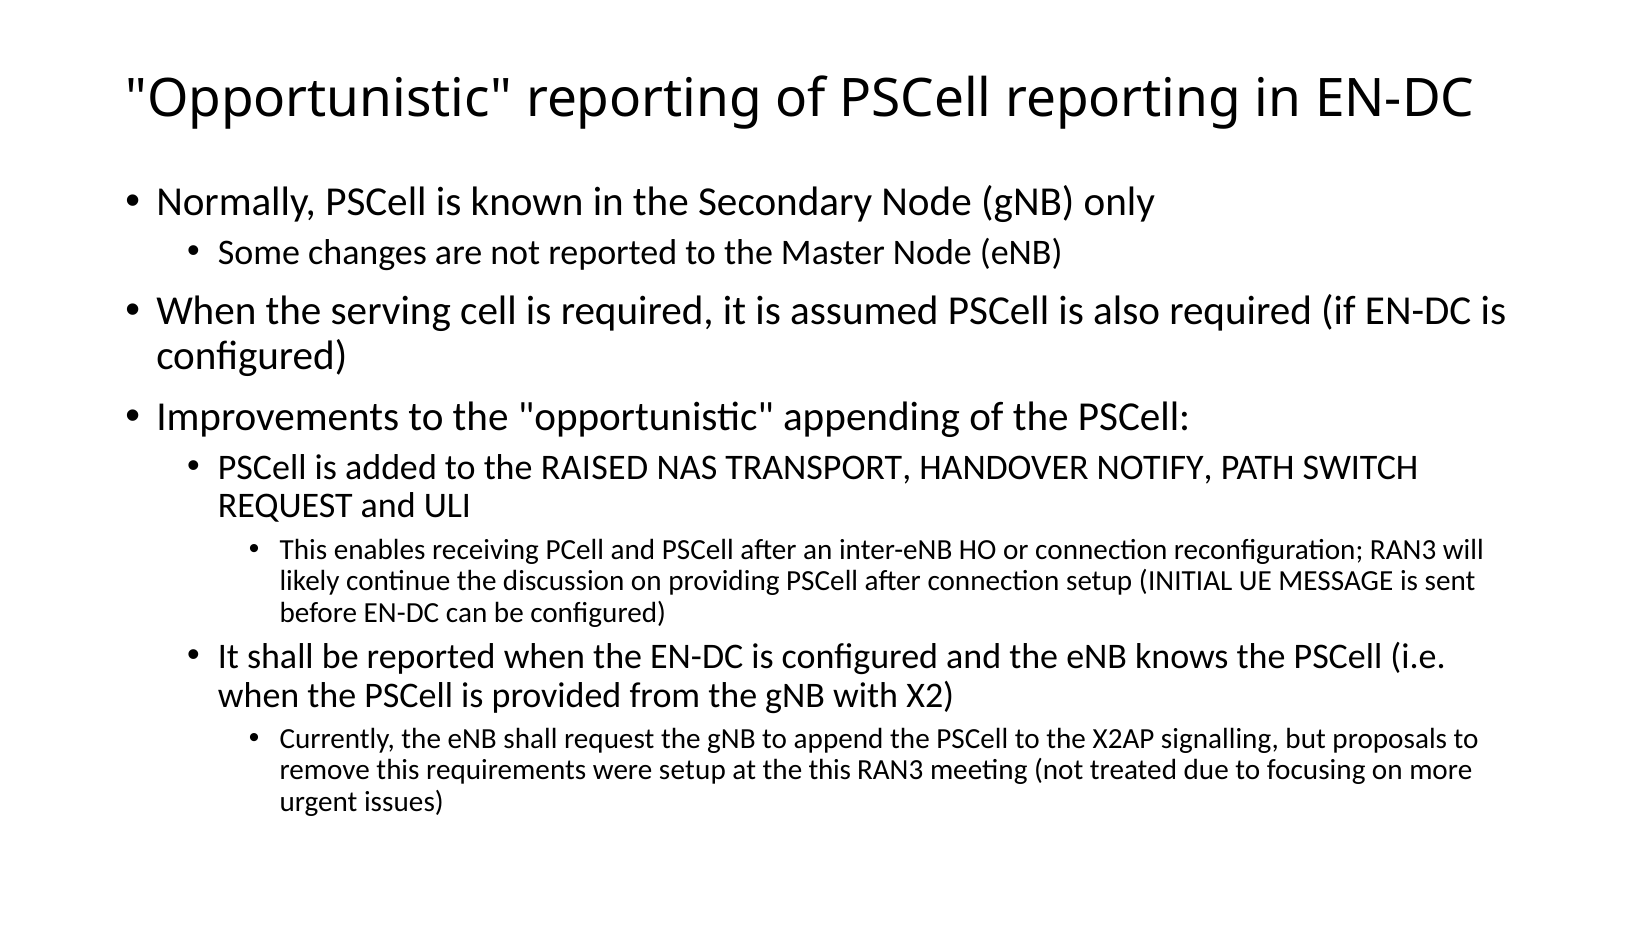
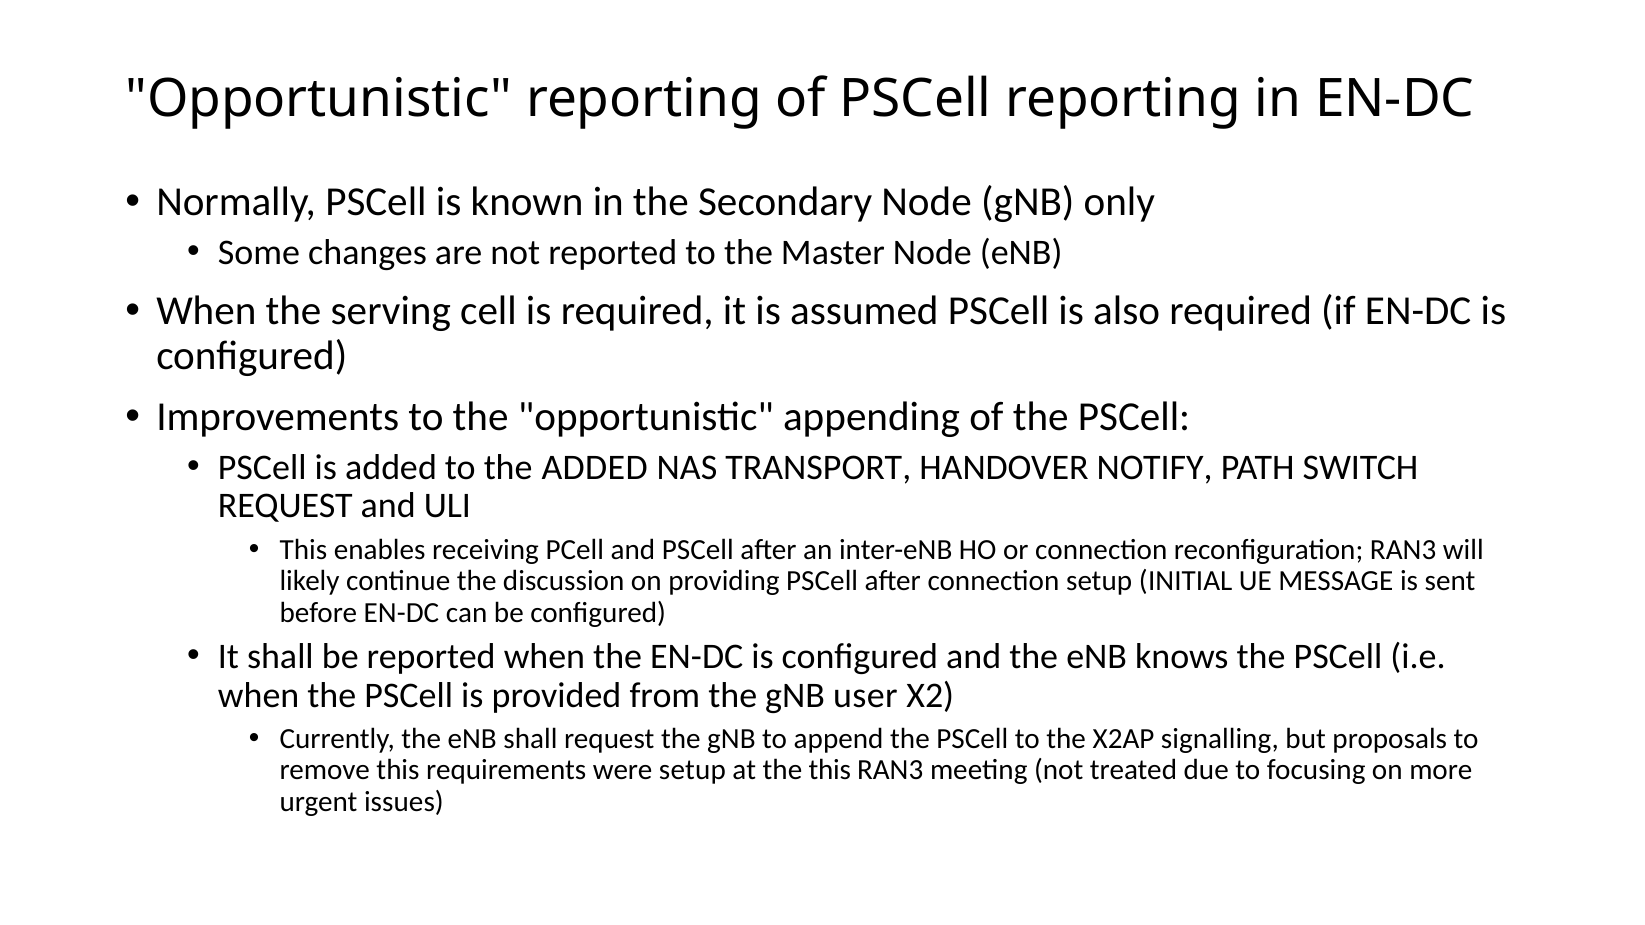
the RAISED: RAISED -> ADDED
with: with -> user
